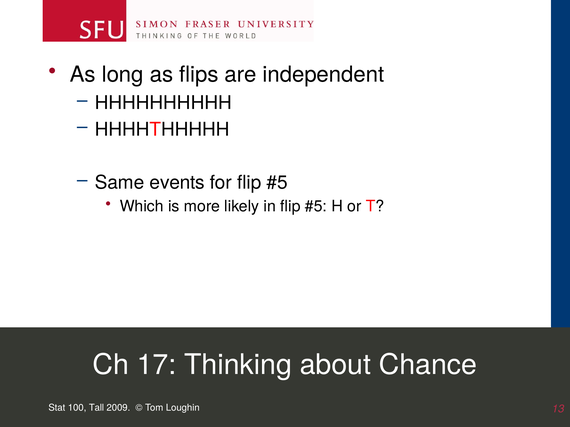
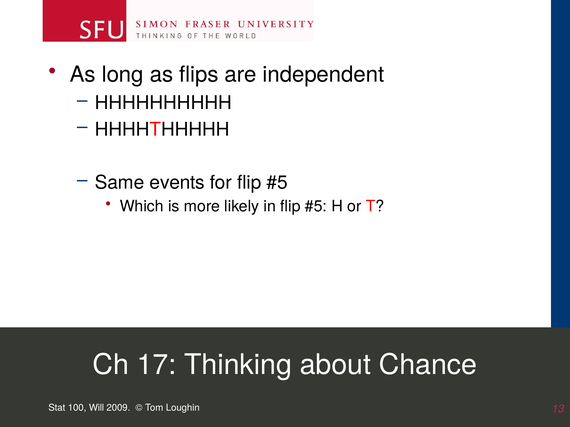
Tall: Tall -> Will
